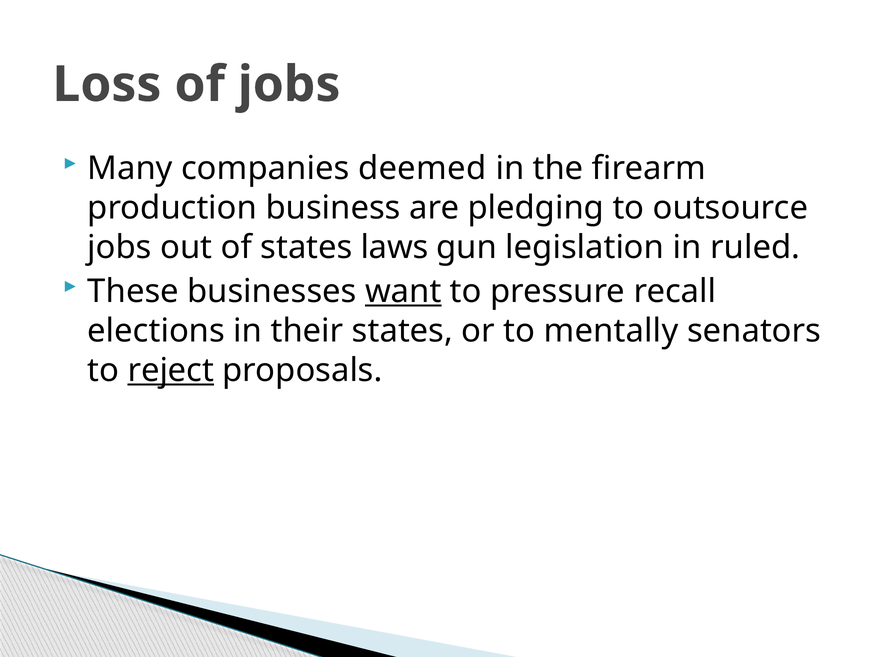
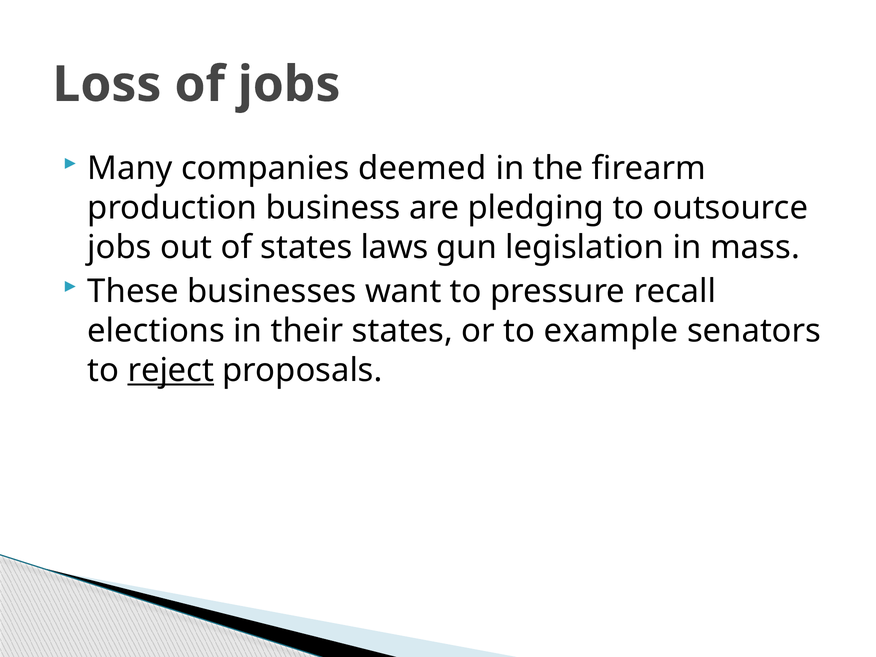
ruled: ruled -> mass
want underline: present -> none
mentally: mentally -> example
